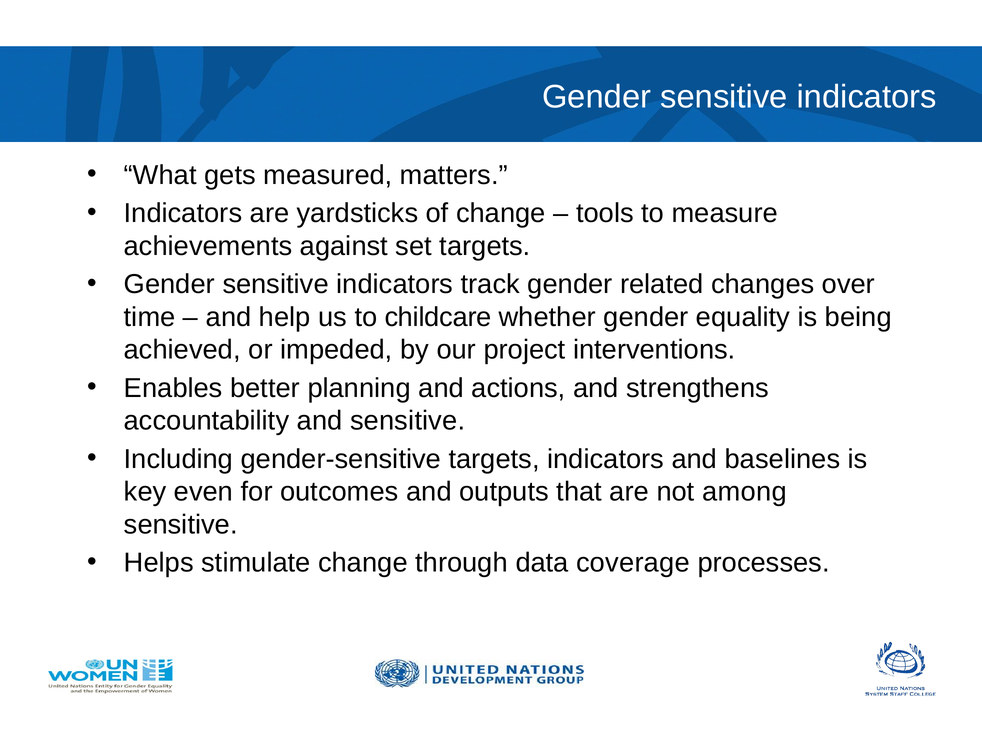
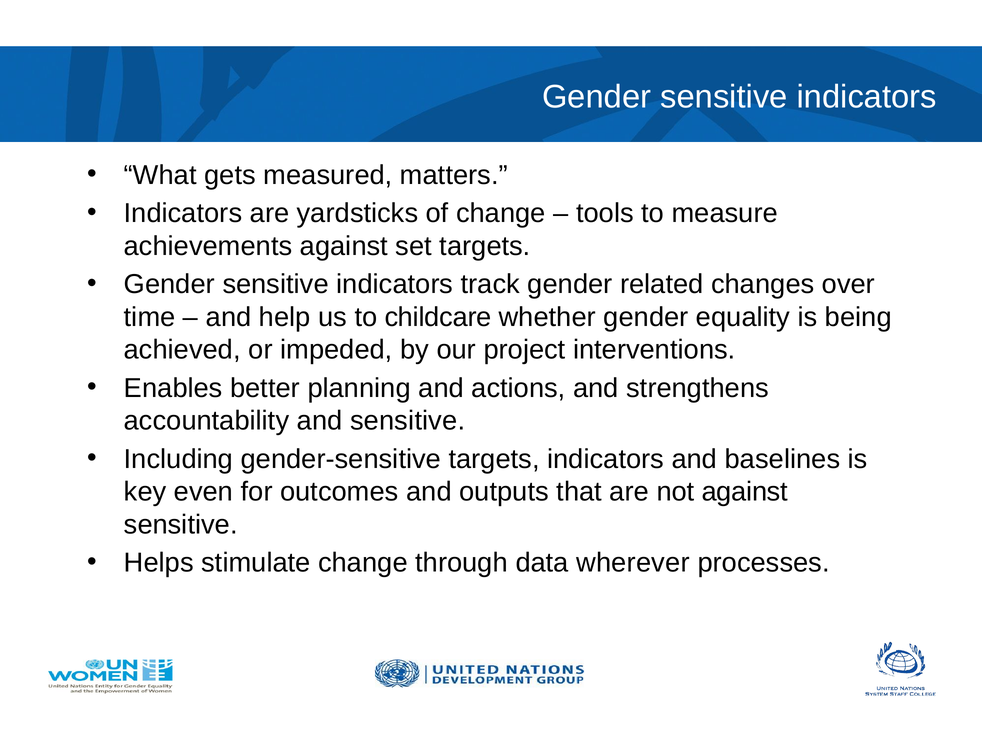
not among: among -> against
coverage: coverage -> wherever
